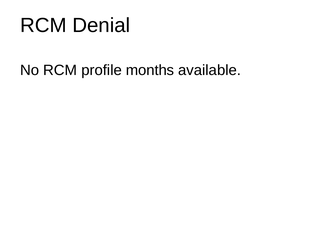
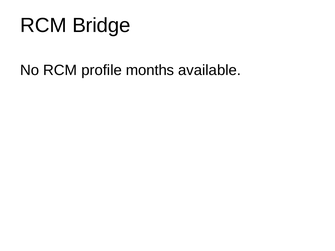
Denial: Denial -> Bridge
